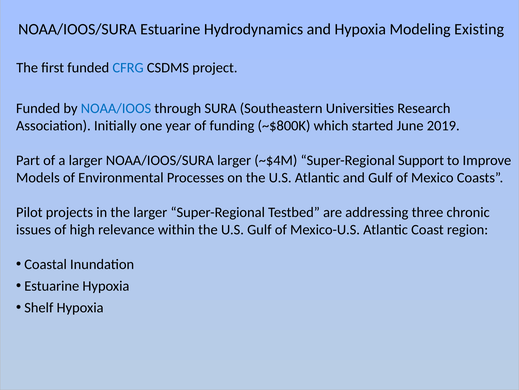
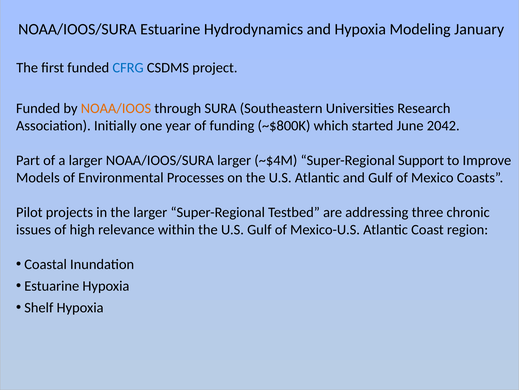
Existing: Existing -> January
NOAA/IOOS colour: blue -> orange
2019: 2019 -> 2042
